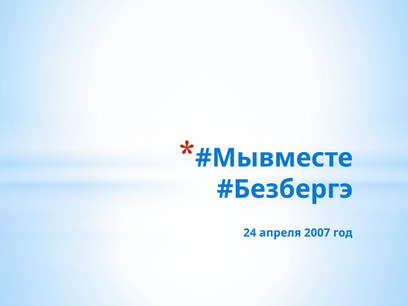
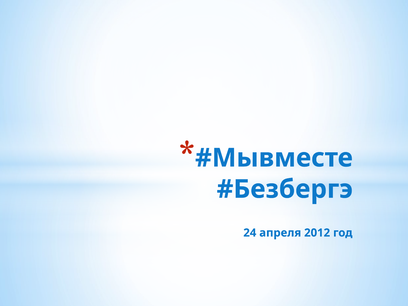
2007: 2007 -> 2012
